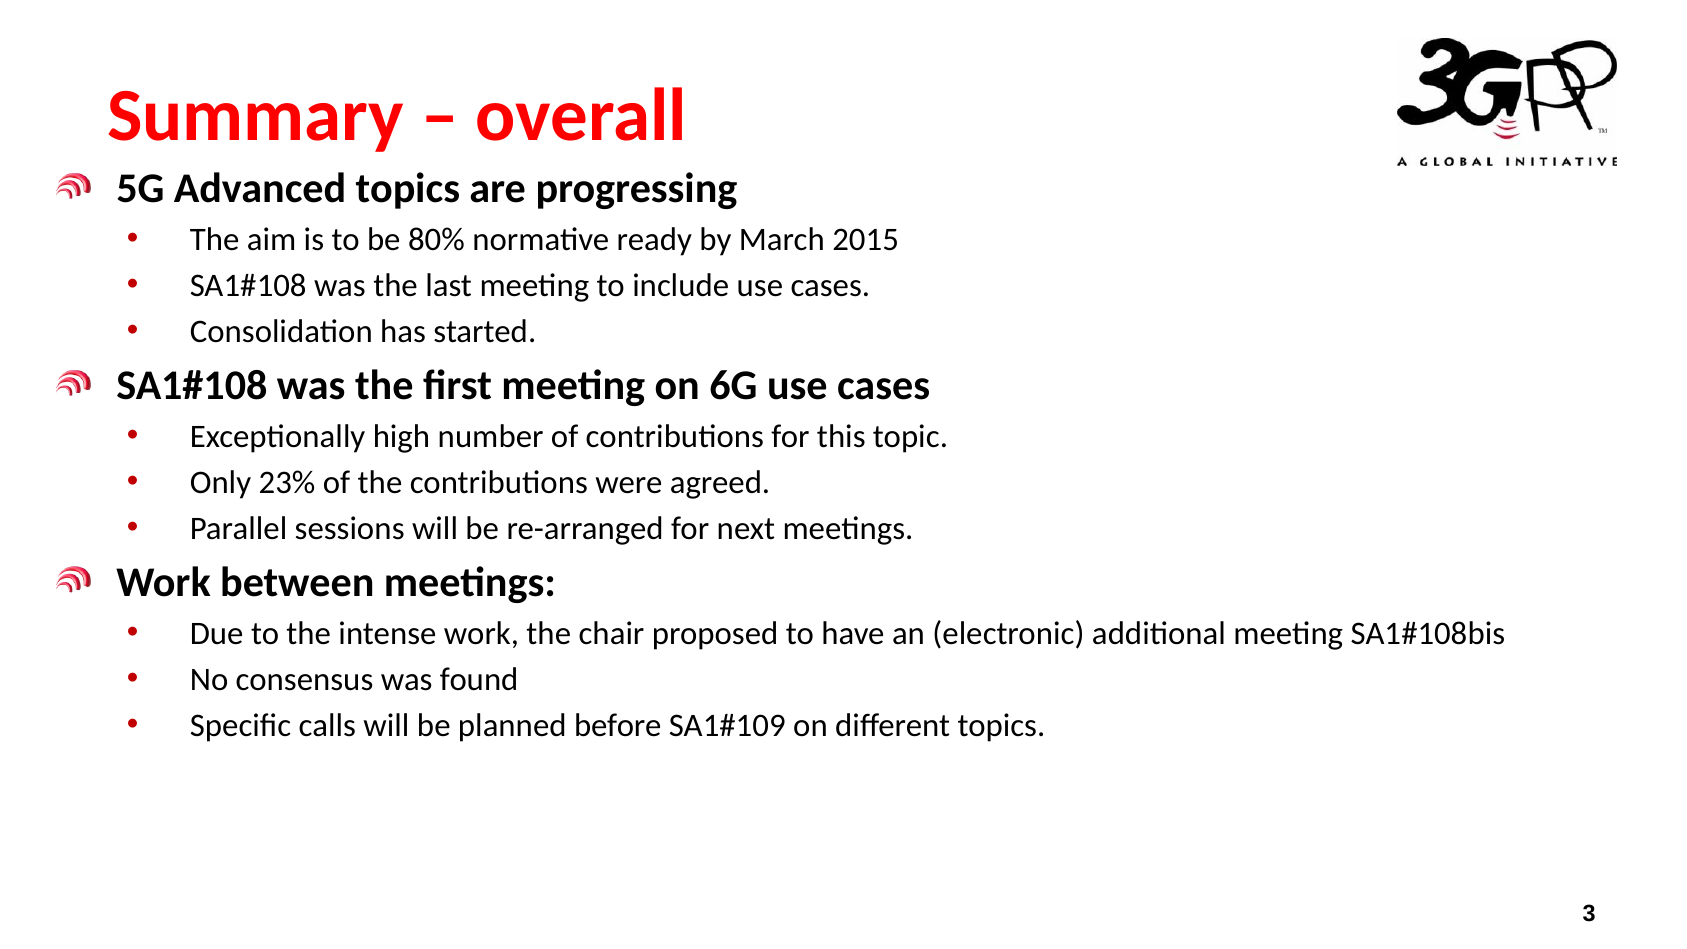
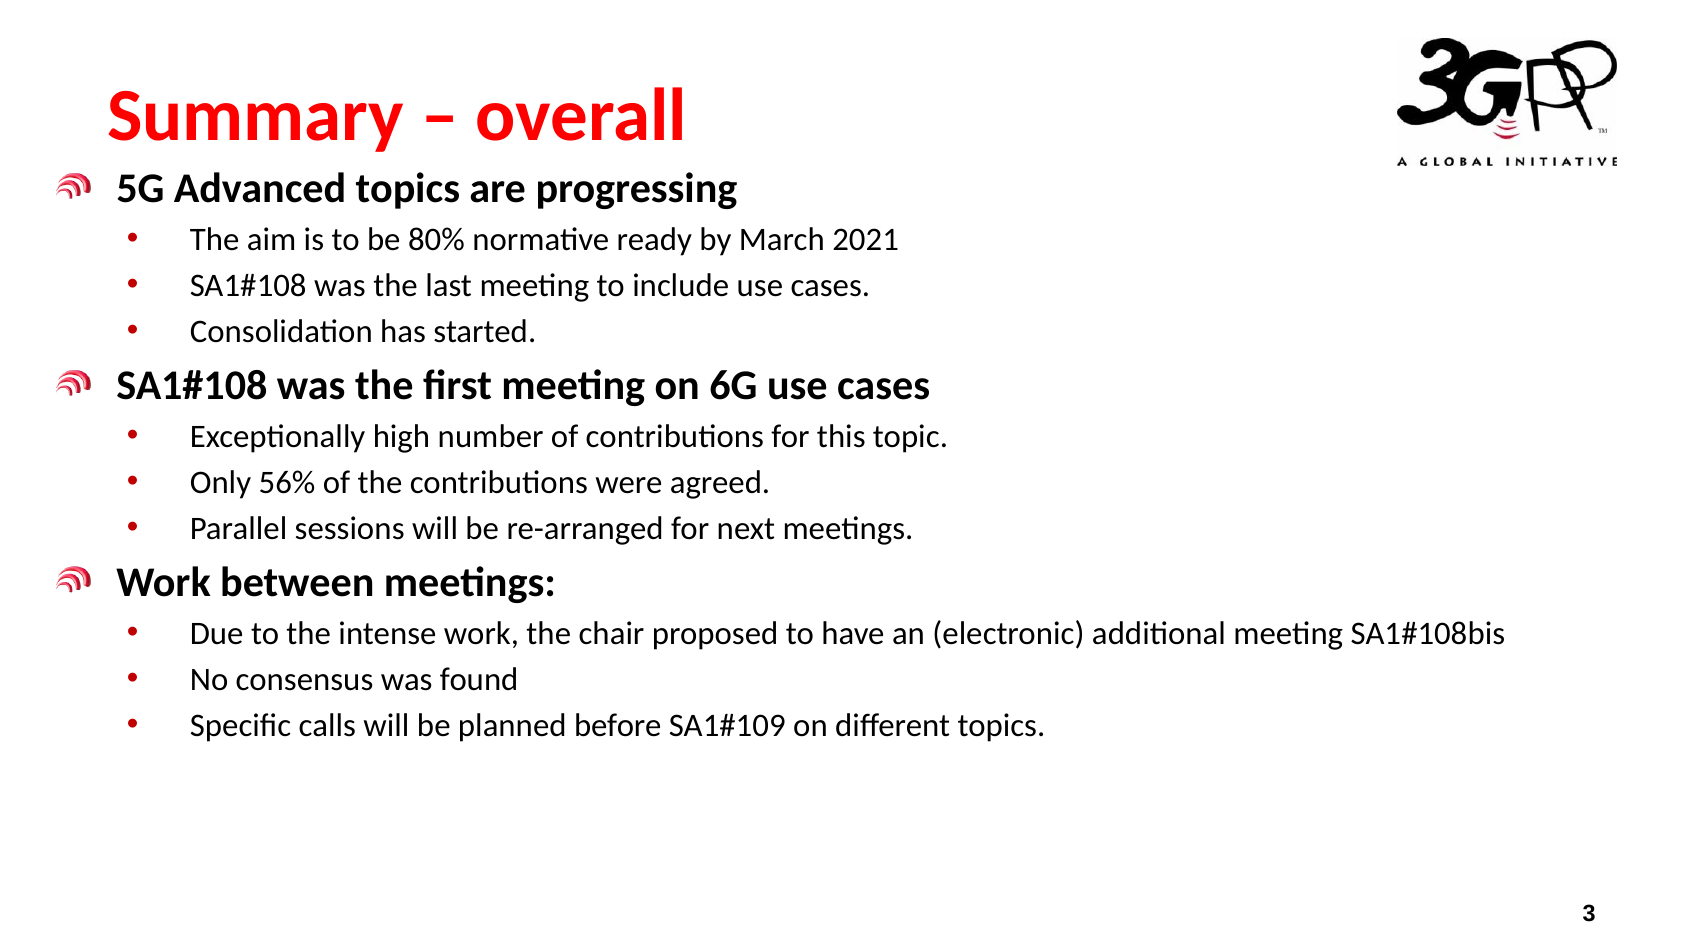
2015: 2015 -> 2021
23%: 23% -> 56%
